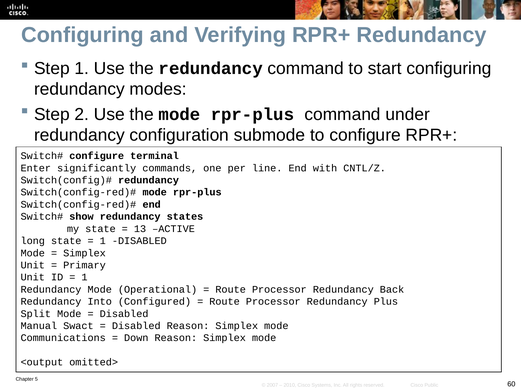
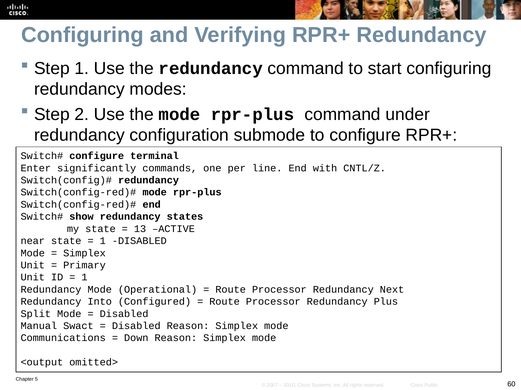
long: long -> near
Back: Back -> Next
